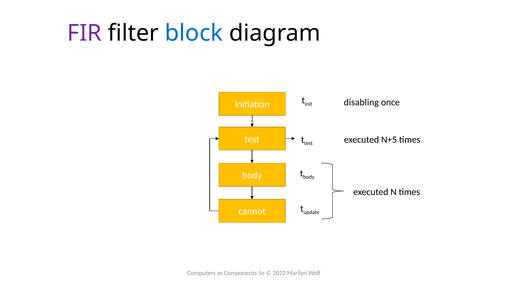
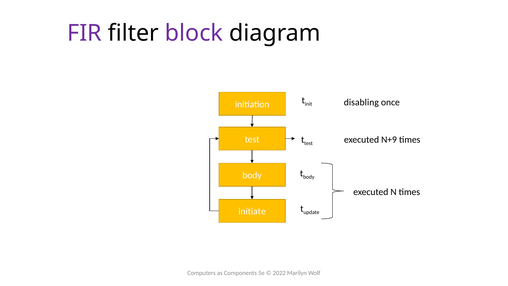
block colour: blue -> purple
N+5: N+5 -> N+9
cannot: cannot -> initiate
